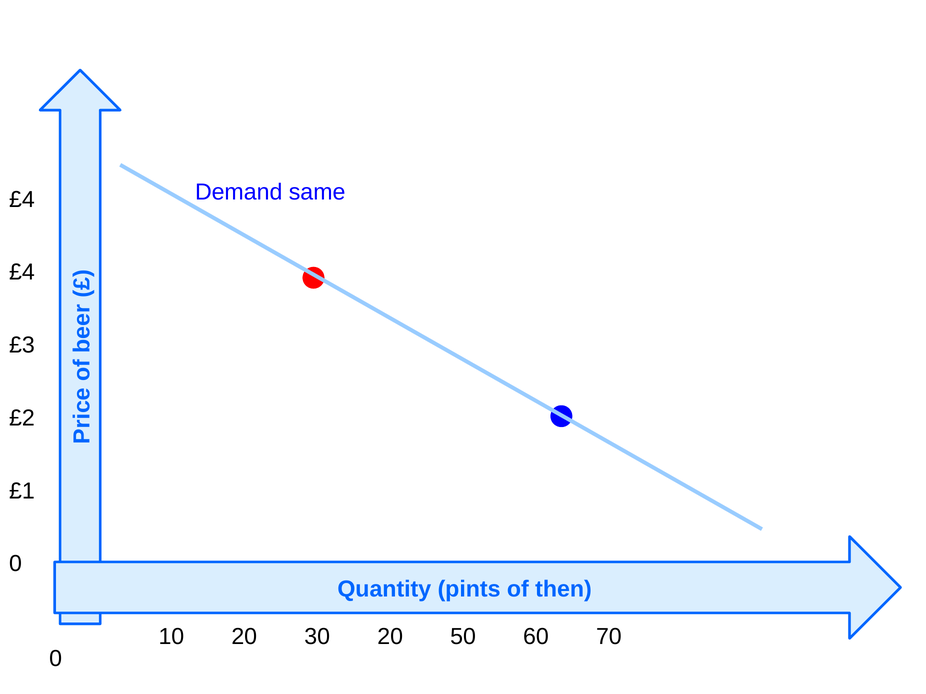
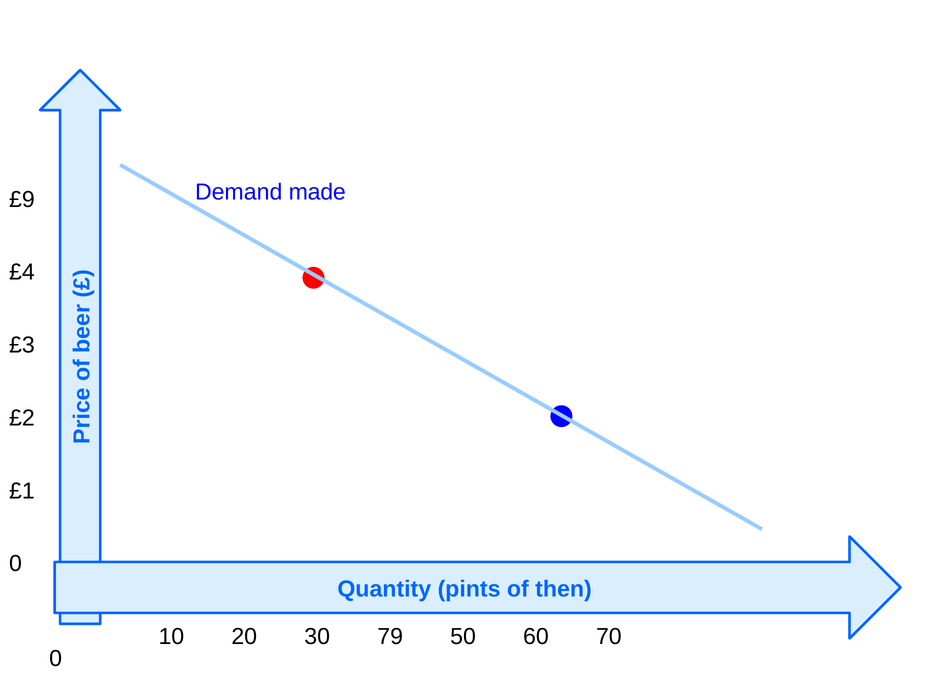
same: same -> made
£4 at (22, 200): £4 -> £9
30 20: 20 -> 79
